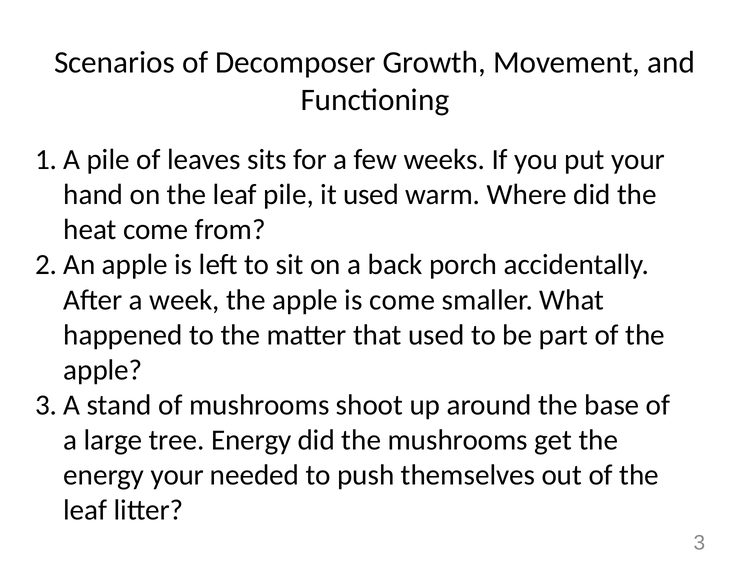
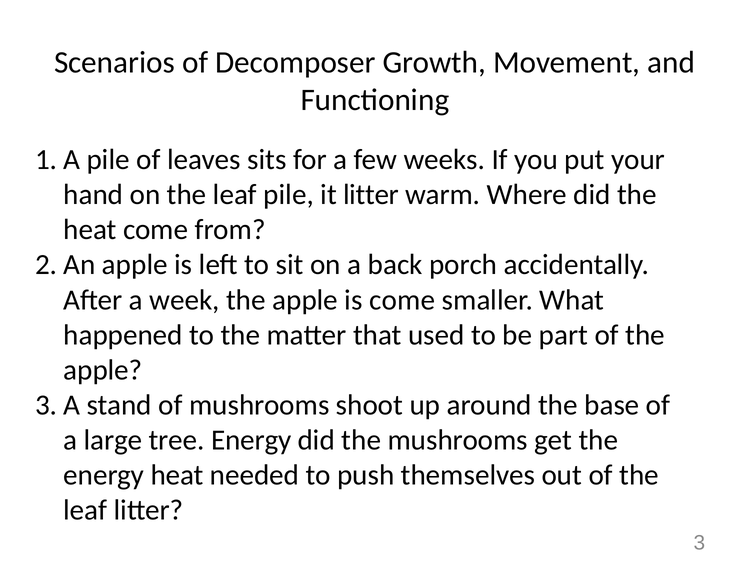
it used: used -> litter
energy your: your -> heat
